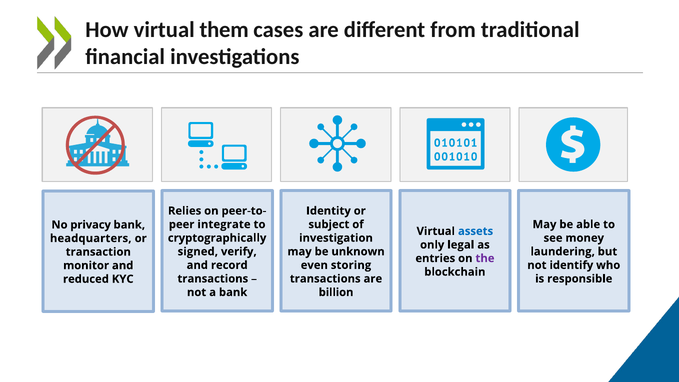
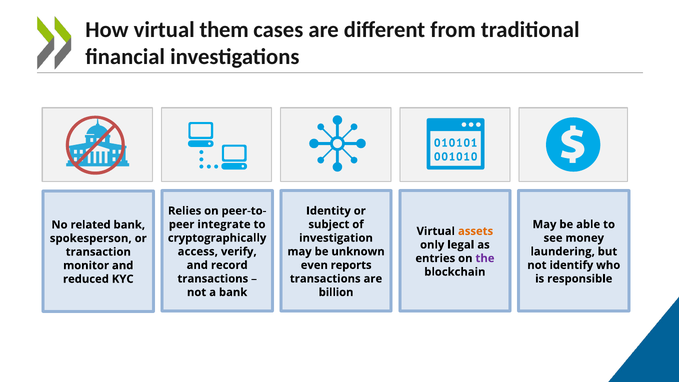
privacy: privacy -> related
assets colour: blue -> orange
headquarters: headquarters -> spokesperson
signed: signed -> access
storing: storing -> reports
